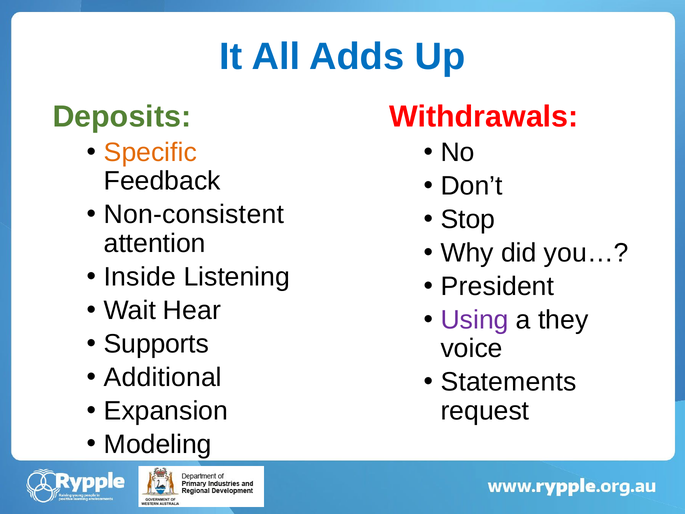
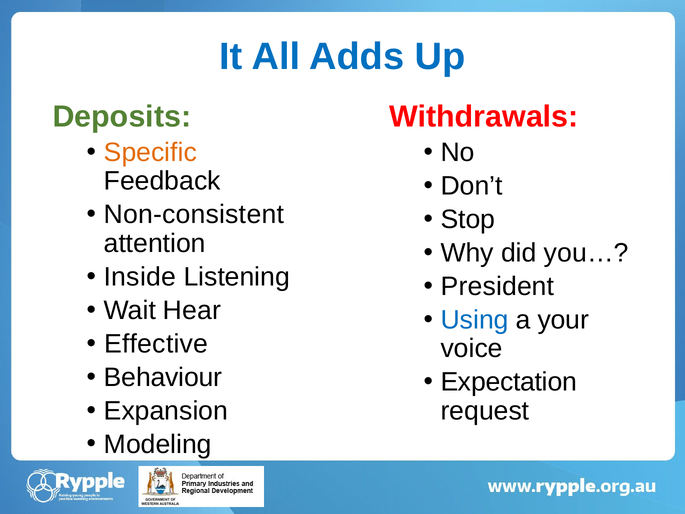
Using colour: purple -> blue
they: they -> your
Supports: Supports -> Effective
Additional: Additional -> Behaviour
Statements: Statements -> Expectation
